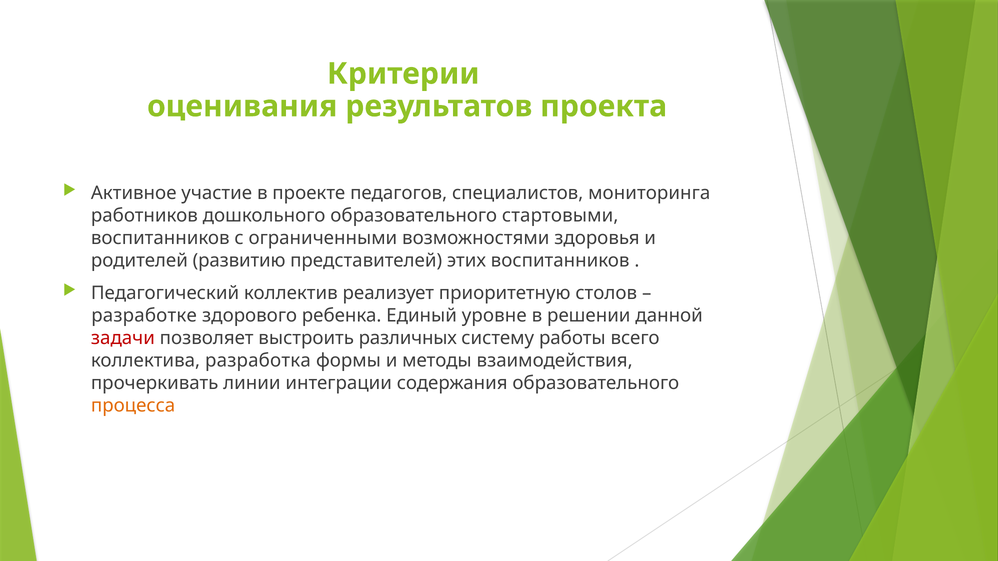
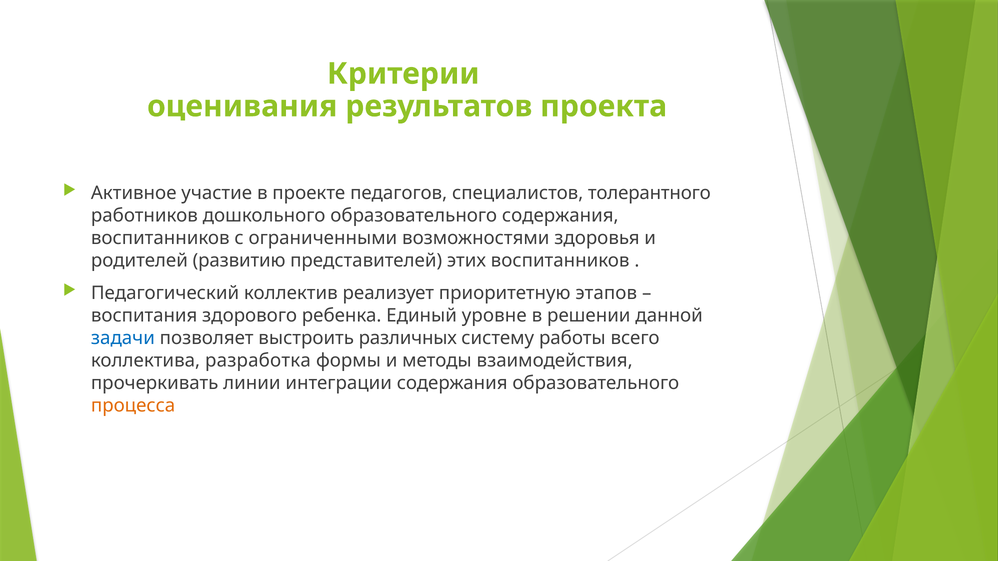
мониторинга: мониторинга -> толерантного
образовательного стартовыми: стартовыми -> содержания
столов: столов -> этапов
разработке: разработке -> воспитания
задачи colour: red -> blue
